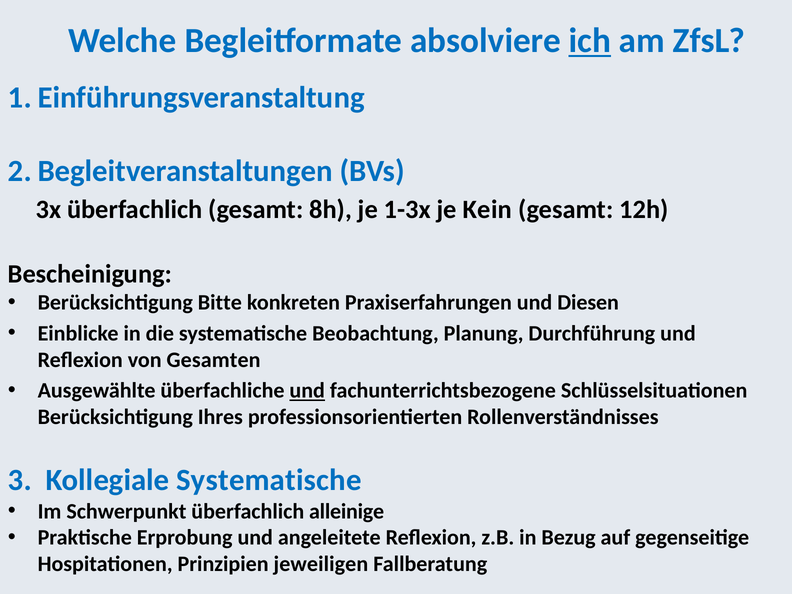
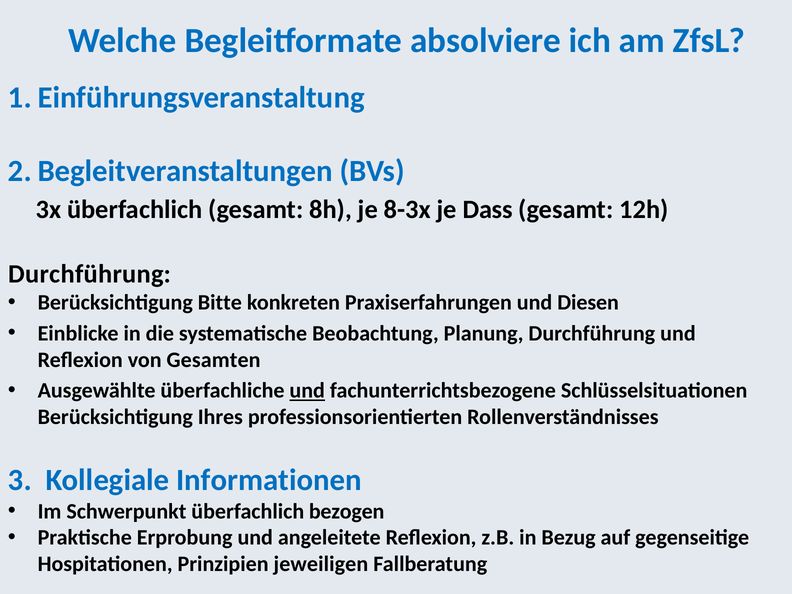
ich underline: present -> none
1-3x: 1-3x -> 8-3x
Kein: Kein -> Dass
Bescheinigung at (90, 274): Bescheinigung -> Durchführung
Kollegiale Systematische: Systematische -> Informationen
alleinige: alleinige -> bezogen
